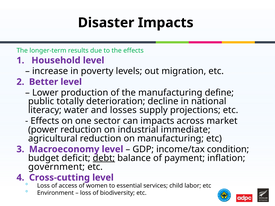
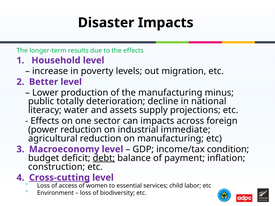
define: define -> minus
losses: losses -> assets
market: market -> foreign
government: government -> construction
Cross-cutting underline: none -> present
